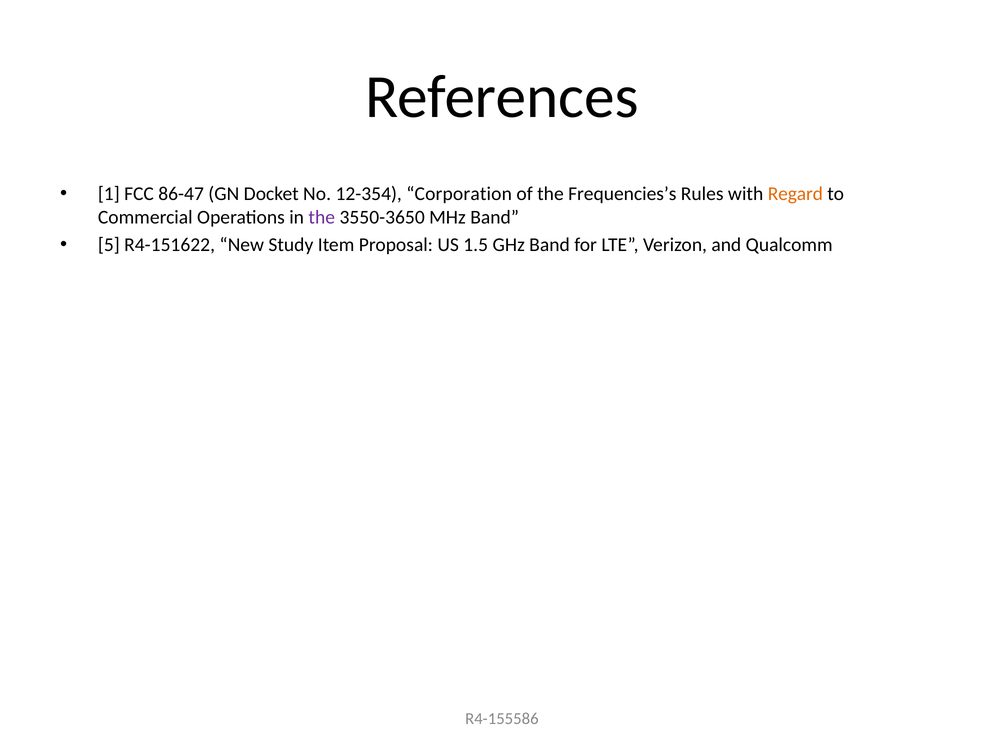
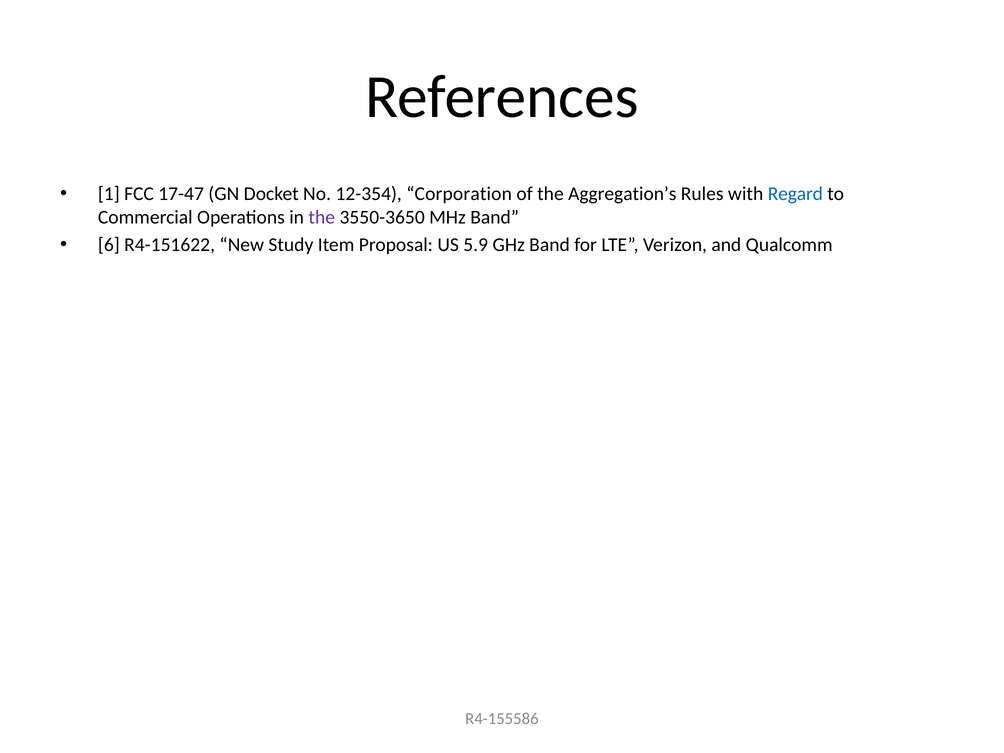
86-47: 86-47 -> 17-47
Frequencies’s: Frequencies’s -> Aggregation’s
Regard colour: orange -> blue
5: 5 -> 6
1.5: 1.5 -> 5.9
